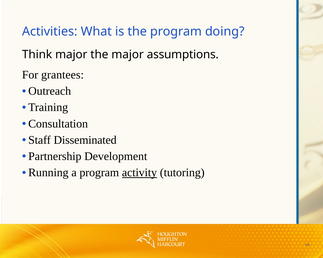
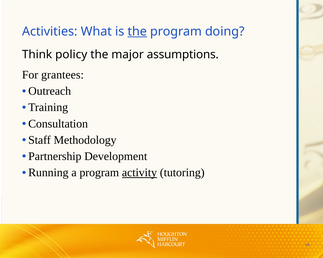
the at (137, 32) underline: none -> present
Think major: major -> policy
Disseminated: Disseminated -> Methodology
